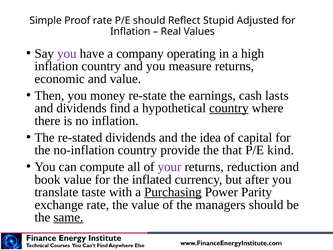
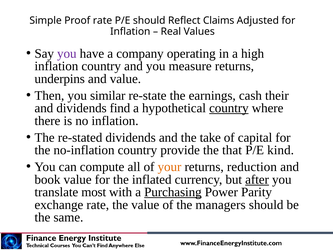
Stupid: Stupid -> Claims
economic: economic -> underpins
money: money -> similar
lasts: lasts -> their
idea: idea -> take
your colour: purple -> orange
after underline: none -> present
taste: taste -> most
same underline: present -> none
